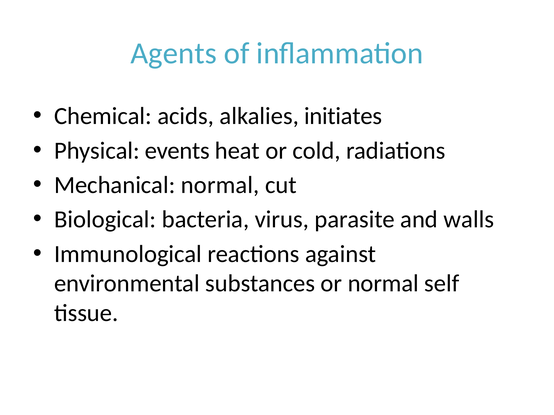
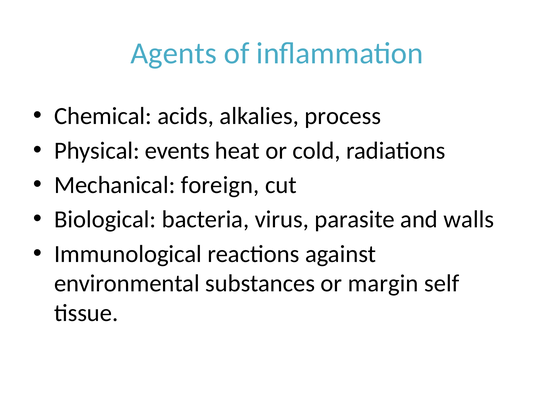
initiates: initiates -> process
Mechanical normal: normal -> foreign
or normal: normal -> margin
